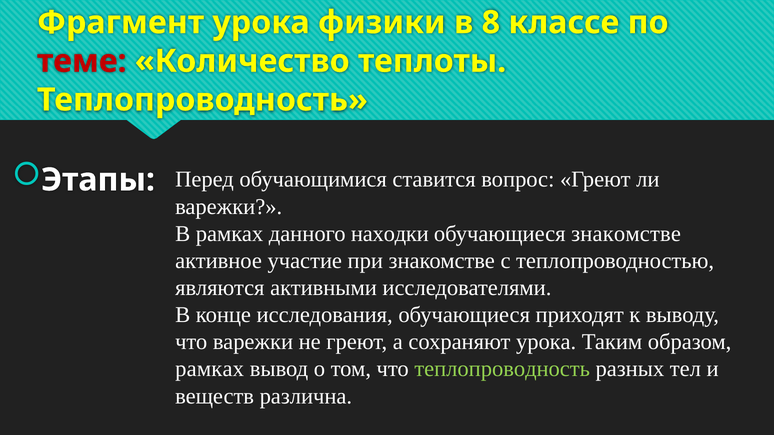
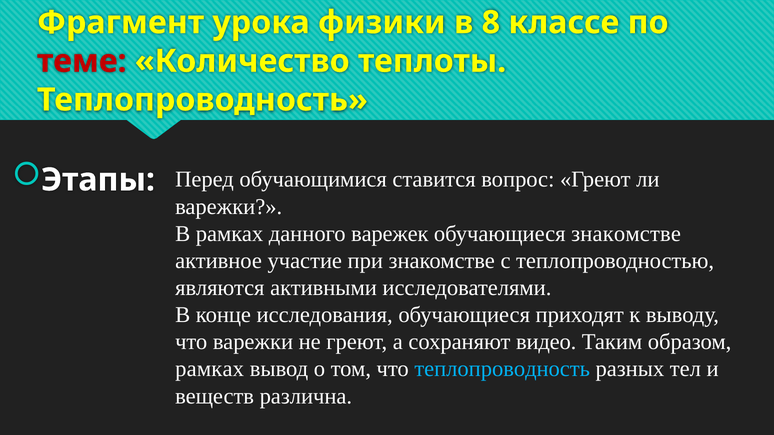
находки: находки -> варежек
сохраняют урока: урока -> видео
теплопроводность at (502, 369) colour: light green -> light blue
